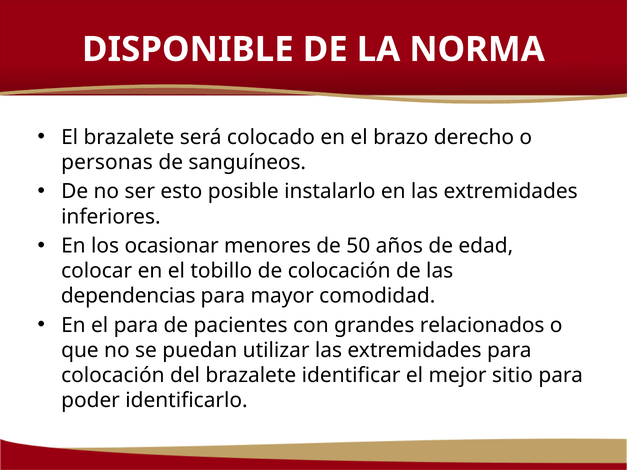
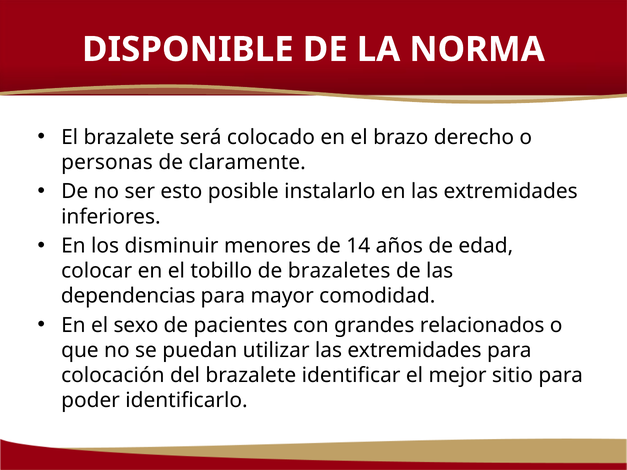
sanguíneos: sanguíneos -> claramente
ocasionar: ocasionar -> disminuir
50: 50 -> 14
de colocación: colocación -> brazaletes
el para: para -> sexo
